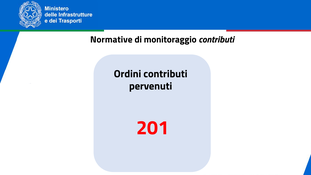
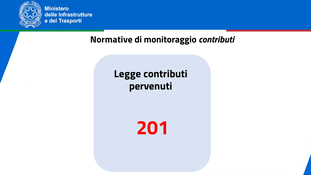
Ordini: Ordini -> Legge
